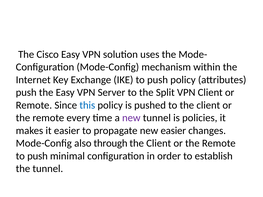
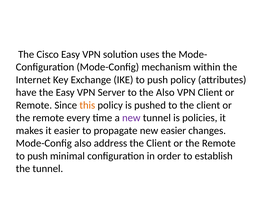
push at (26, 93): push -> have
the Split: Split -> Also
this colour: blue -> orange
through: through -> address
